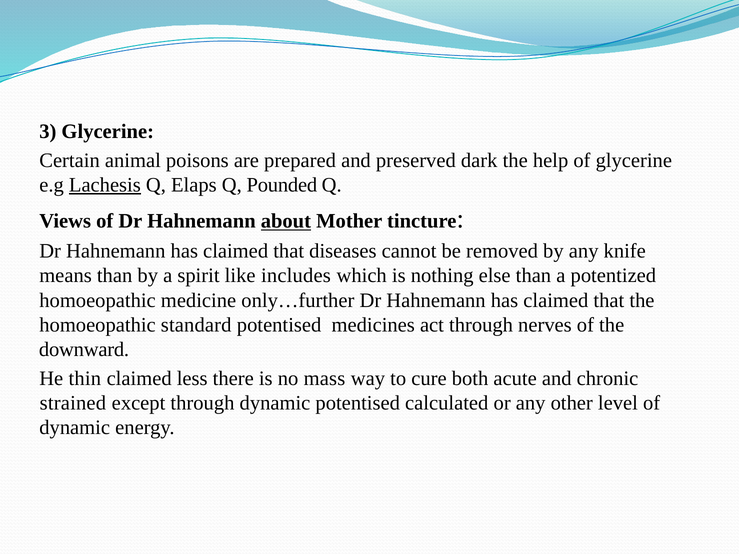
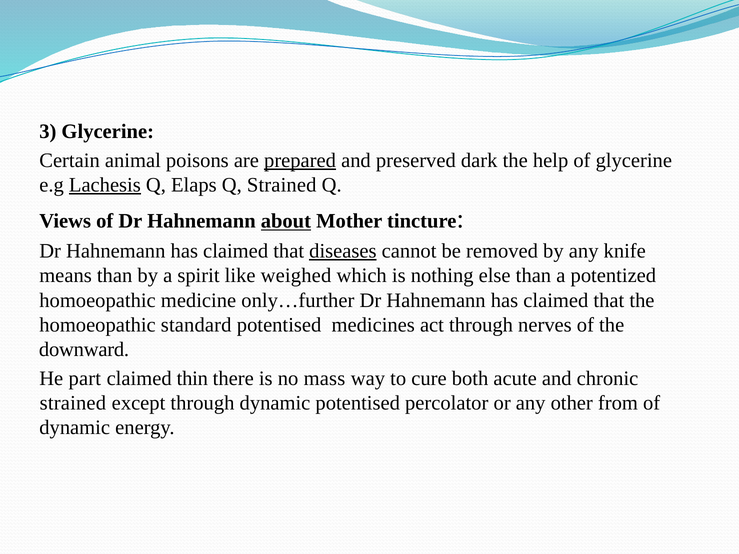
prepared underline: none -> present
Ԛ Pounded: Pounded -> Strained
diseases underline: none -> present
includes: includes -> weighed
thin: thin -> part
less: less -> thin
calculated: calculated -> percolator
level: level -> from
